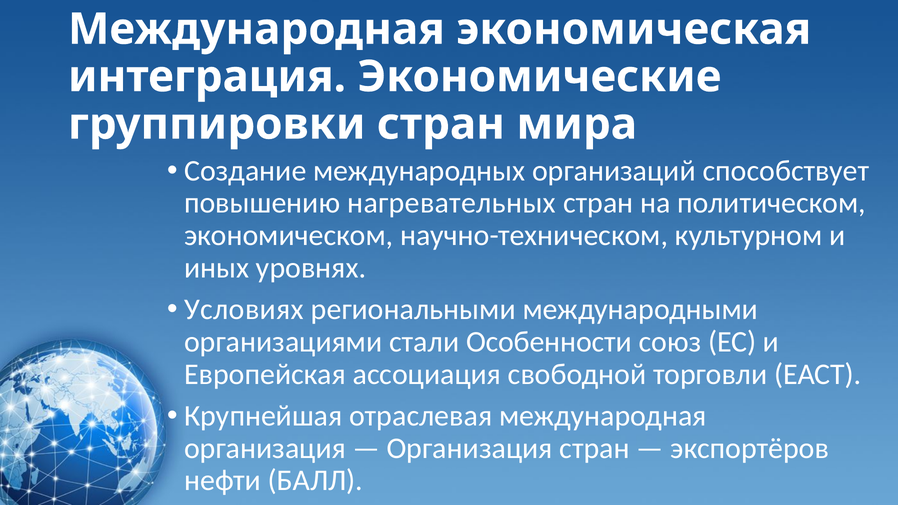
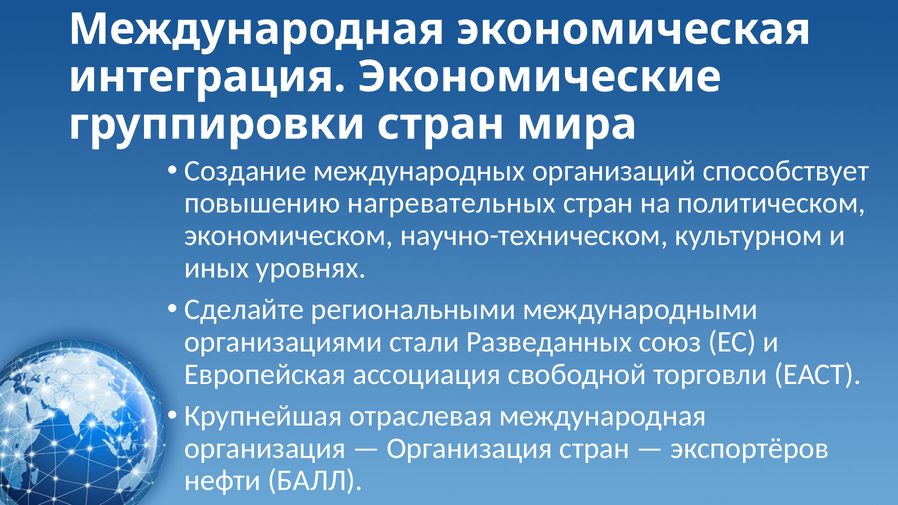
Условиях: Условиях -> Сделайте
Особенности: Особенности -> Разведанных
